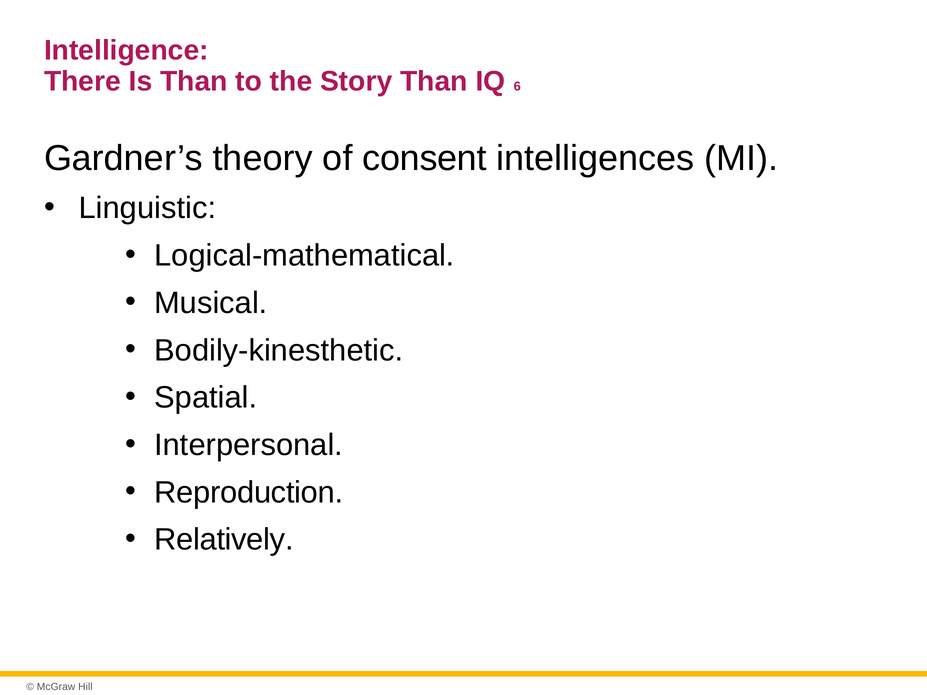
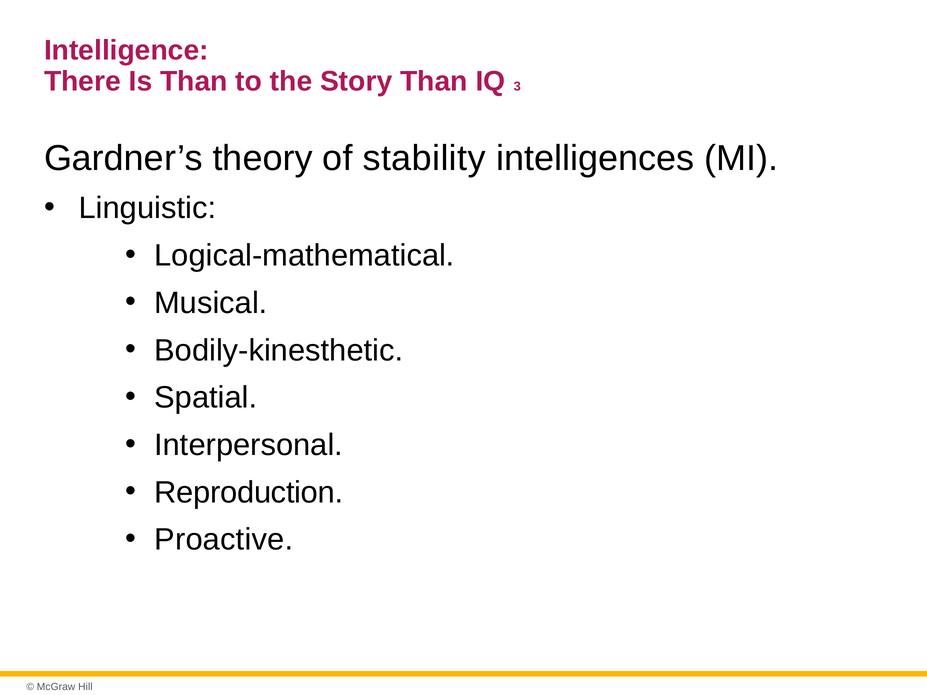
6: 6 -> 3
consent: consent -> stability
Relatively: Relatively -> Proactive
